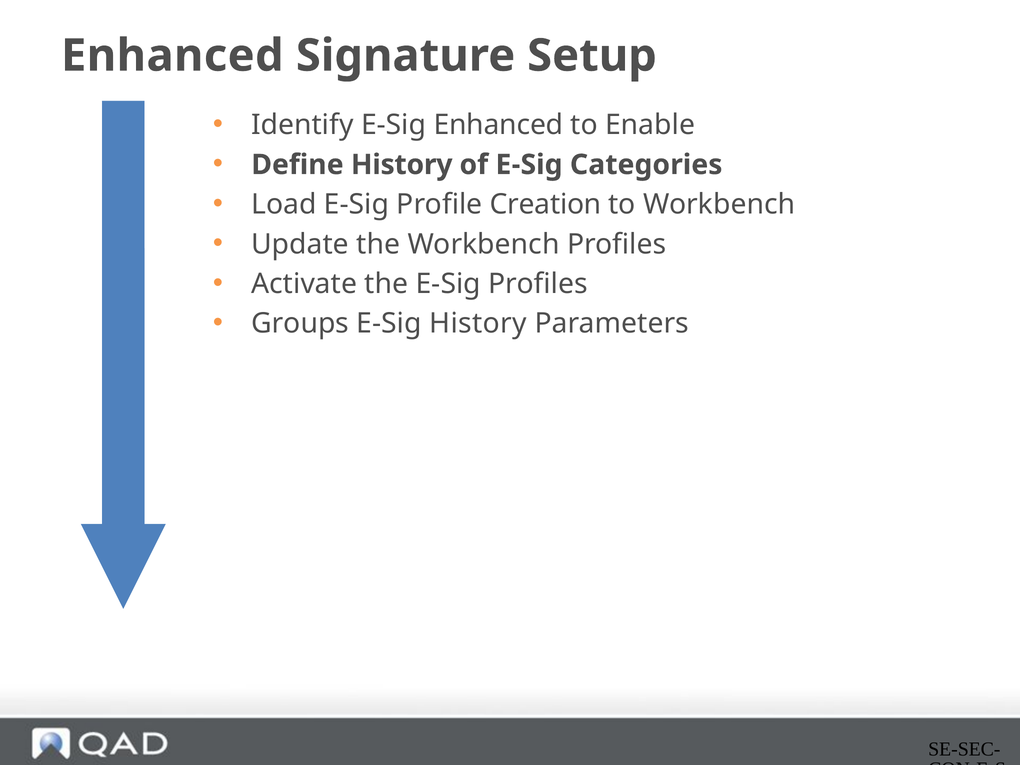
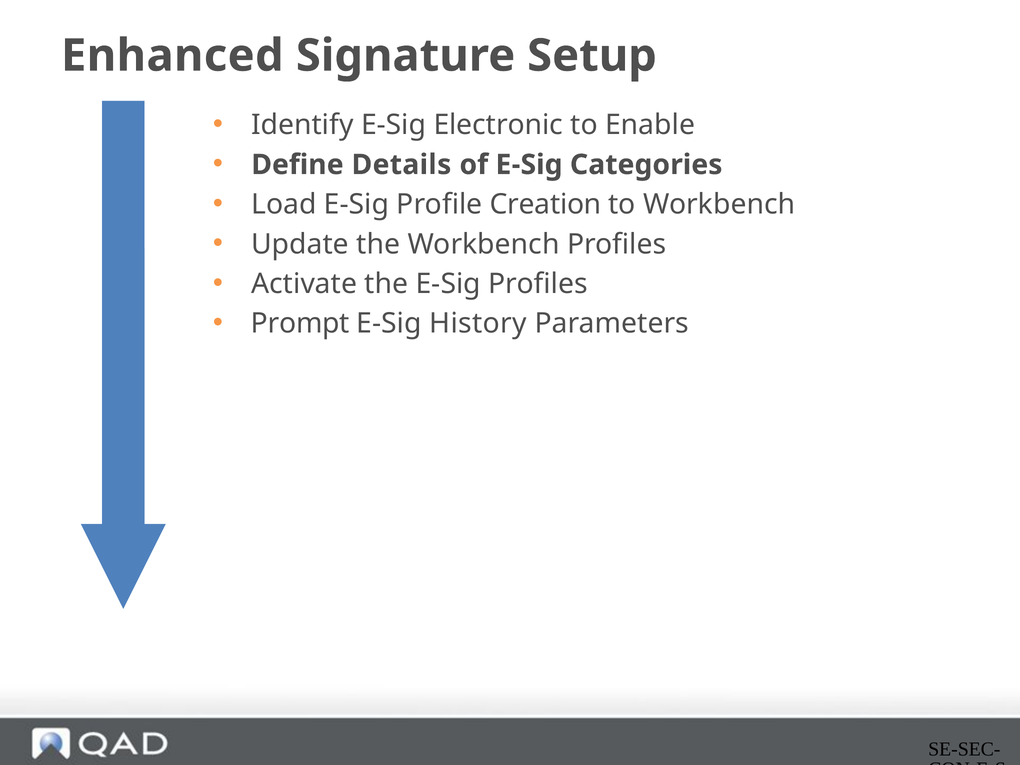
E-Sig Enhanced: Enhanced -> Electronic
Define History: History -> Details
Groups: Groups -> Prompt
